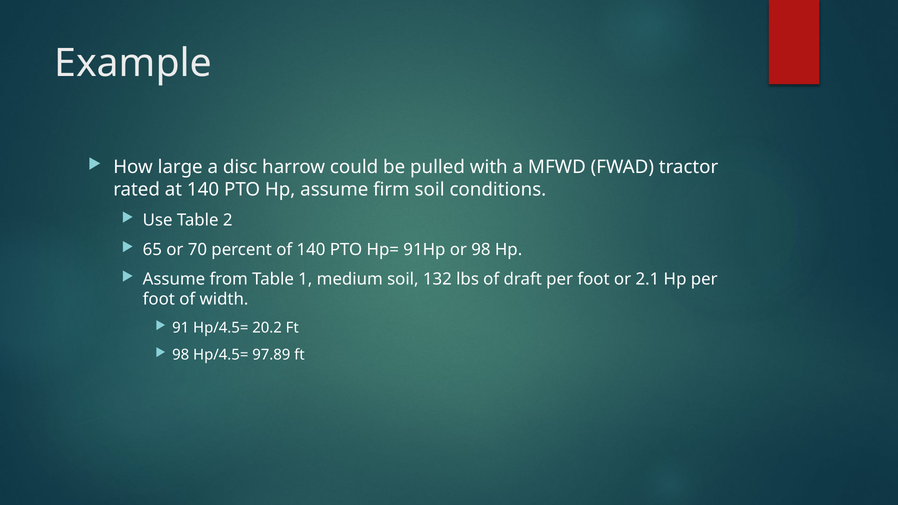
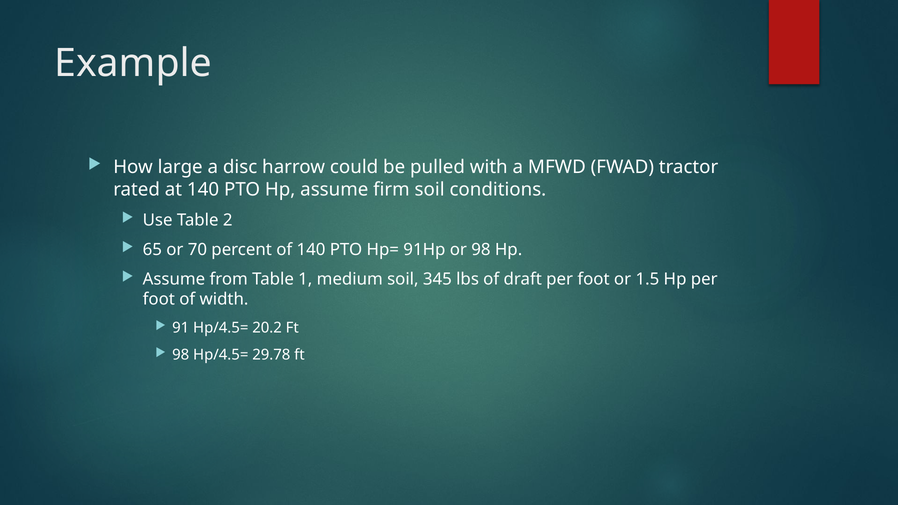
132: 132 -> 345
2.1: 2.1 -> 1.5
97.89: 97.89 -> 29.78
